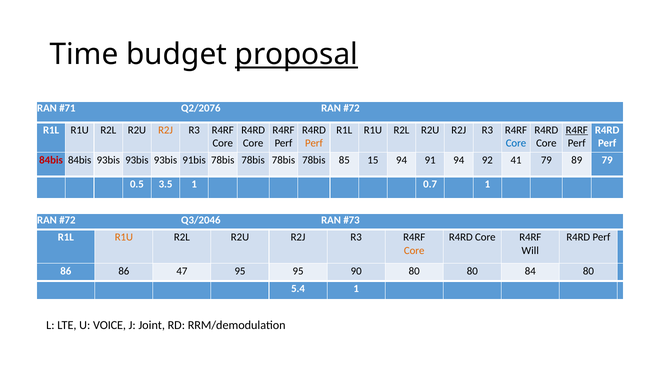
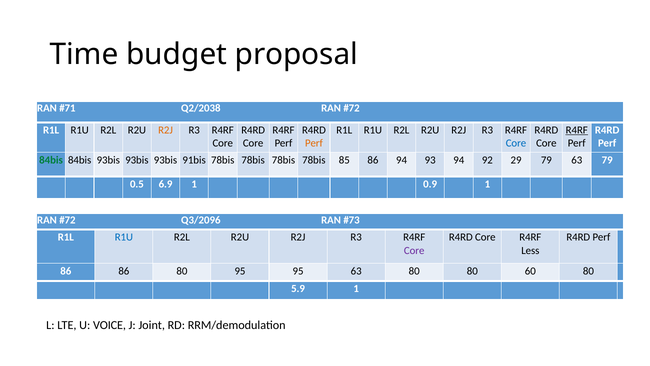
proposal underline: present -> none
Q2/2076: Q2/2076 -> Q2/2038
84bis at (51, 160) colour: red -> green
85 15: 15 -> 86
91: 91 -> 93
41: 41 -> 29
79 89: 89 -> 63
3.5: 3.5 -> 6.9
0.7: 0.7 -> 0.9
Q3/2046: Q3/2046 -> Q3/2096
R1U at (124, 237) colour: orange -> blue
Core at (414, 250) colour: orange -> purple
Will: Will -> Less
86 47: 47 -> 80
95 90: 90 -> 63
84: 84 -> 60
5.4: 5.4 -> 5.9
